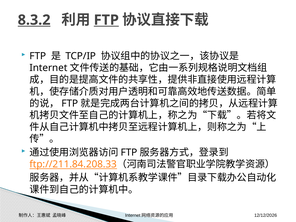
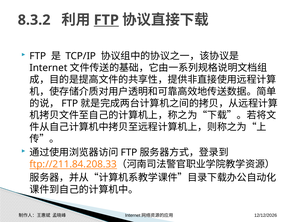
8.3.2 underline: present -> none
